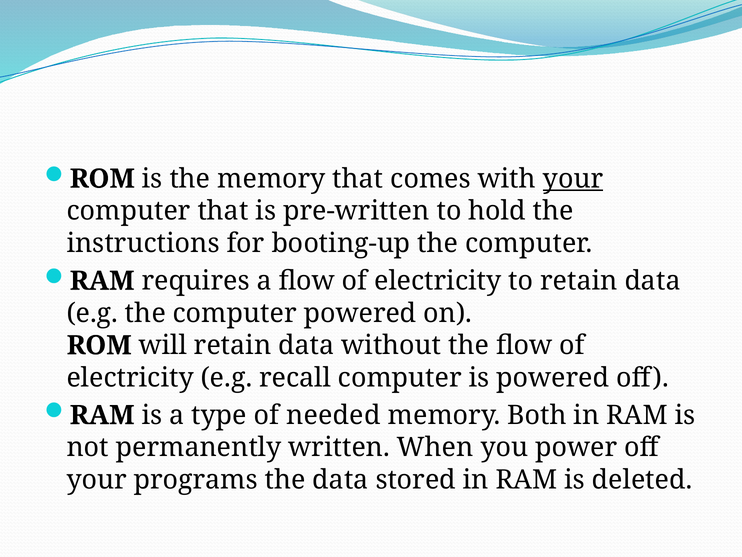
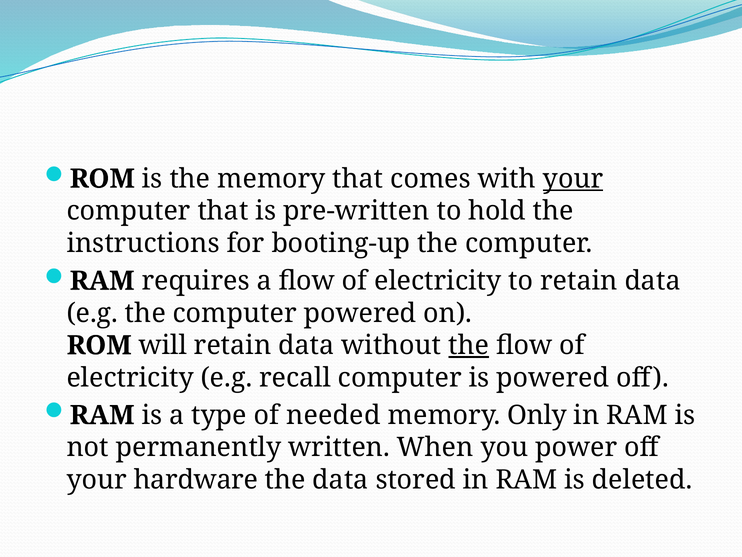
the at (469, 345) underline: none -> present
Both: Both -> Only
programs: programs -> hardware
